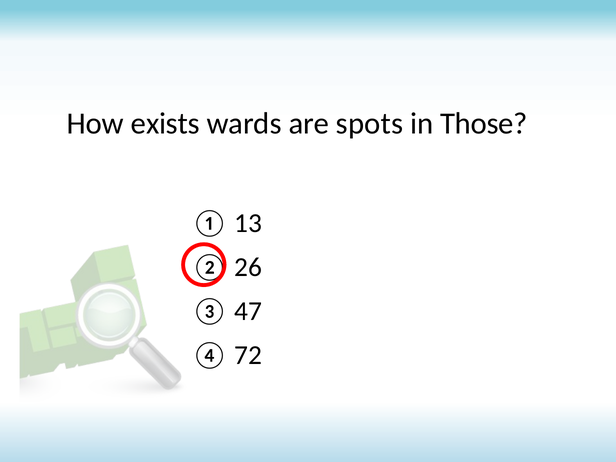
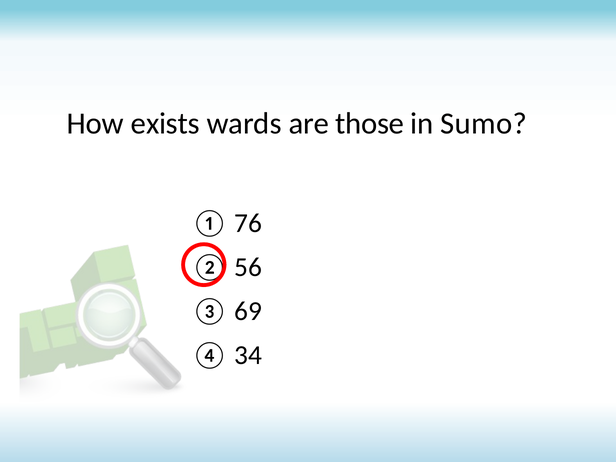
spots: spots -> those
Those: Those -> Sumo
13: 13 -> 76
26: 26 -> 56
47: 47 -> 69
72: 72 -> 34
